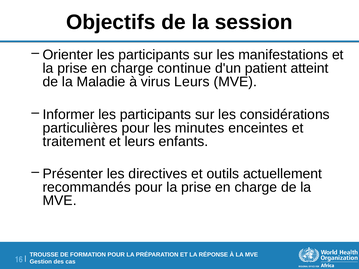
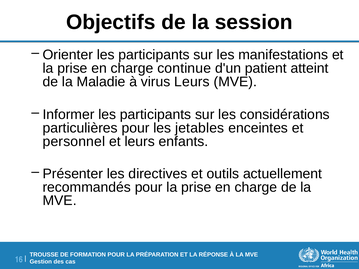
minutes: minutes -> jetables
traitement: traitement -> personnel
